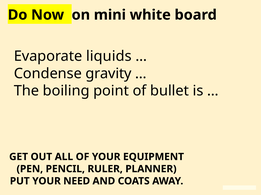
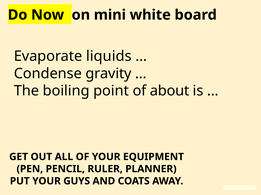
bullet: bullet -> about
NEED: NEED -> GUYS
